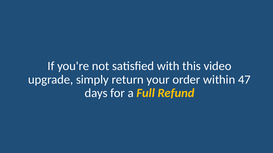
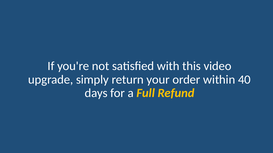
47: 47 -> 40
